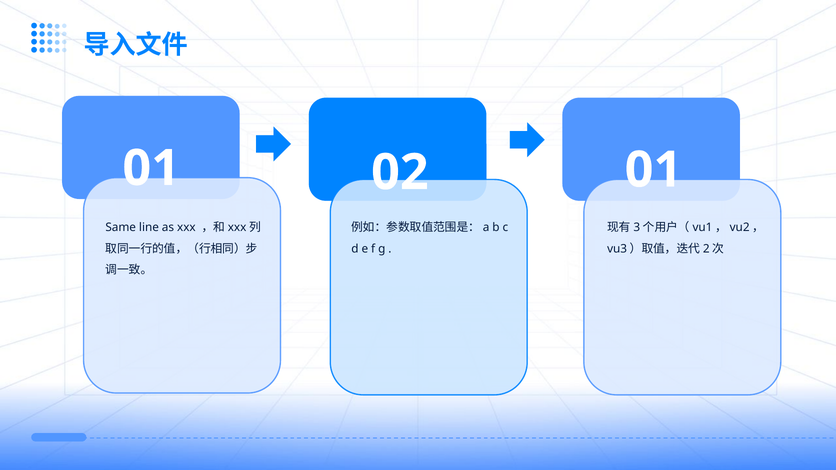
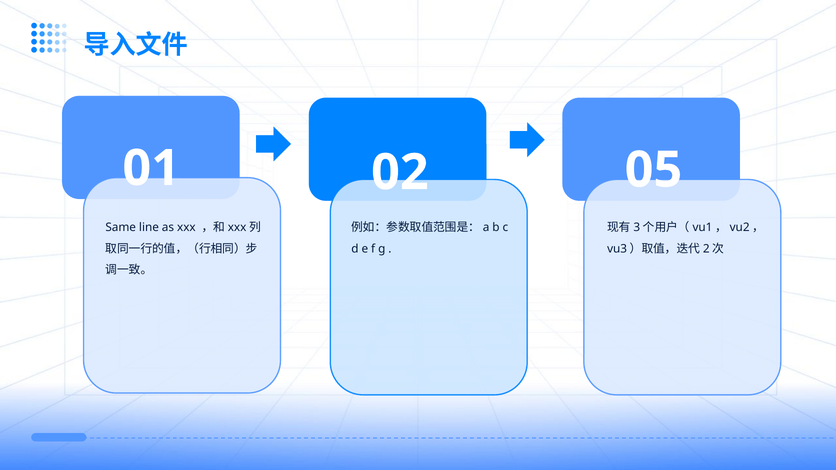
02 01: 01 -> 05
